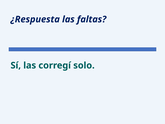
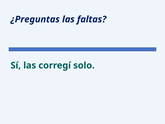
¿Respuesta: ¿Respuesta -> ¿Preguntas
